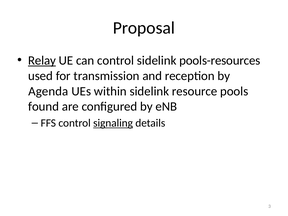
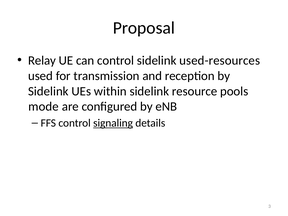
Relay underline: present -> none
pools-resources: pools-resources -> used-resources
Agenda at (48, 91): Agenda -> Sidelink
found: found -> mode
